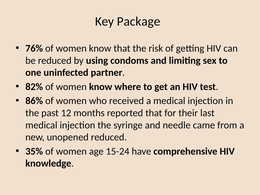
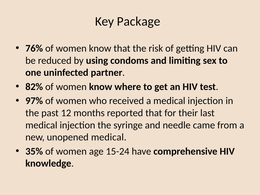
86%: 86% -> 97%
unopened reduced: reduced -> medical
